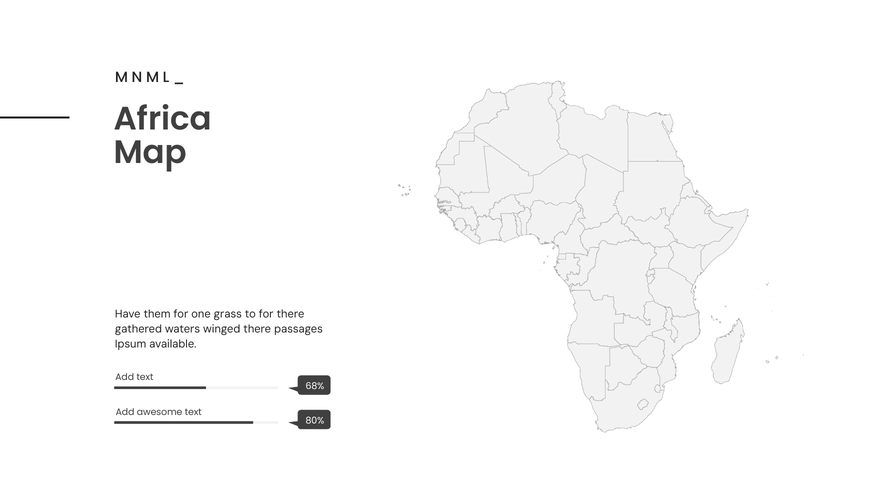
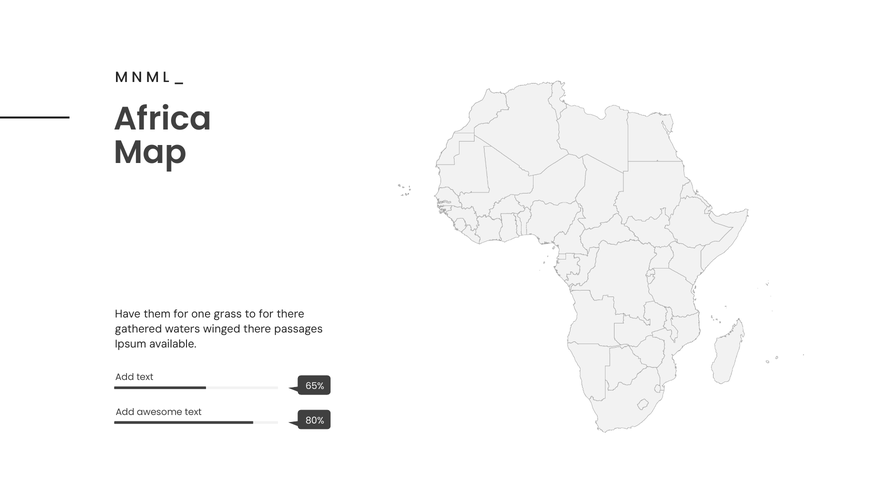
68%: 68% -> 65%
